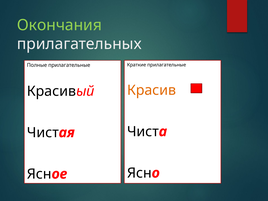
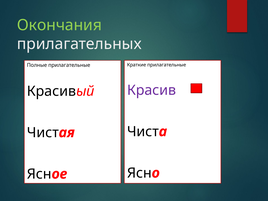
Красив colour: orange -> purple
